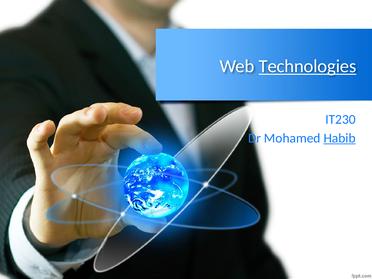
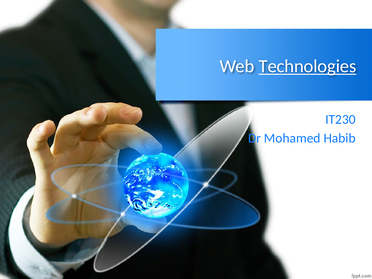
Habib underline: present -> none
